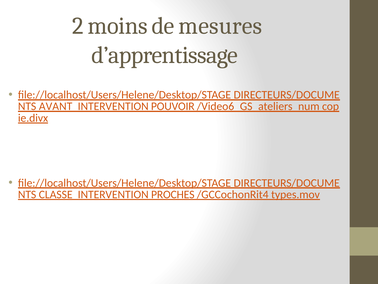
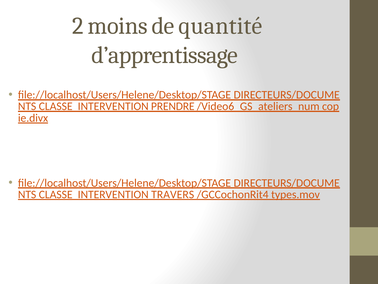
mesures: mesures -> quantité
AVANT at (56, 106): AVANT -> CLASSE
POUVOIR: POUVOIR -> PRENDRE
PROCHES: PROCHES -> TRAVERS
